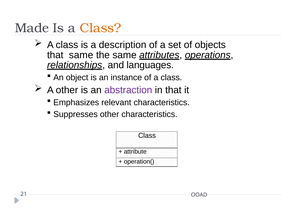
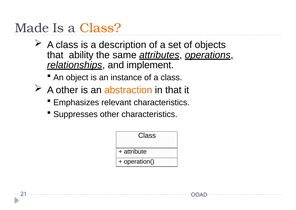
that same: same -> ability
languages: languages -> implement
abstraction colour: purple -> orange
